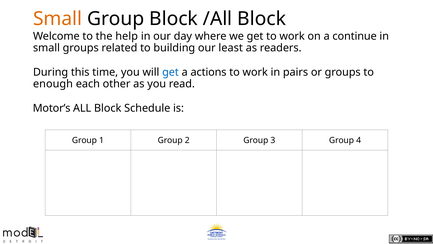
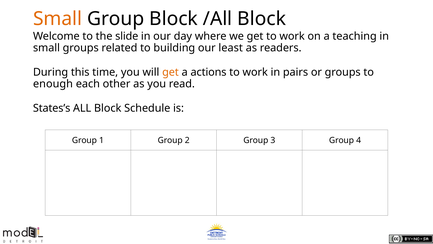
help: help -> slide
continue: continue -> teaching
get at (171, 72) colour: blue -> orange
Motor’s: Motor’s -> States’s
